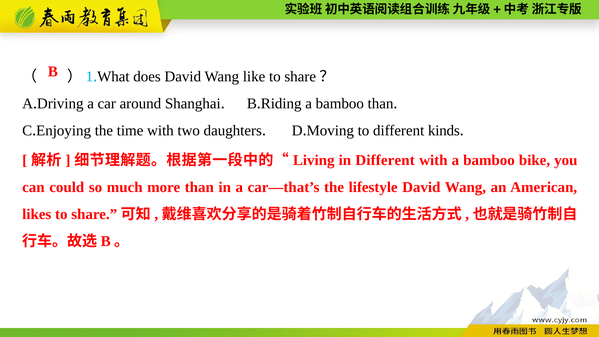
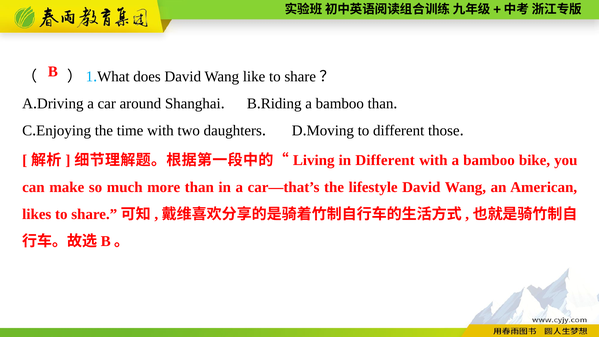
kinds: kinds -> those
could: could -> make
